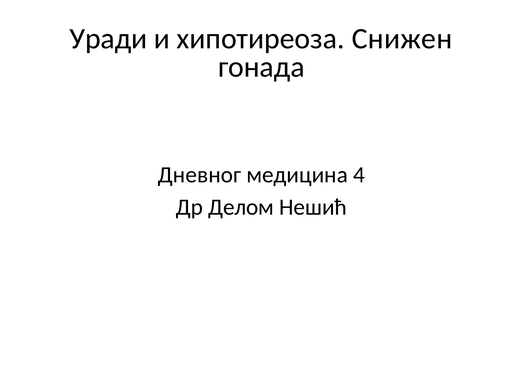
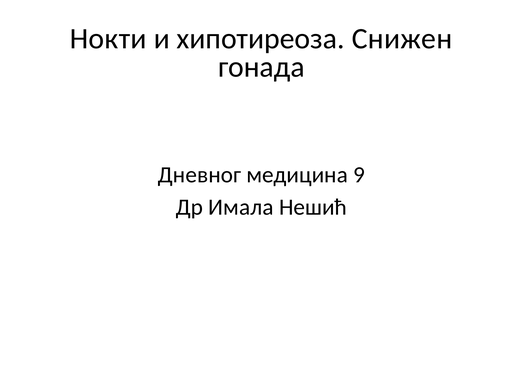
Уради: Уради -> Нокти
4: 4 -> 9
Делом: Делом -> Имала
